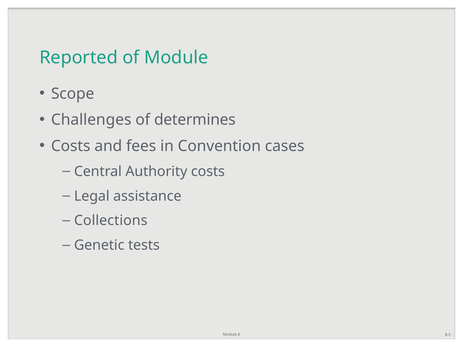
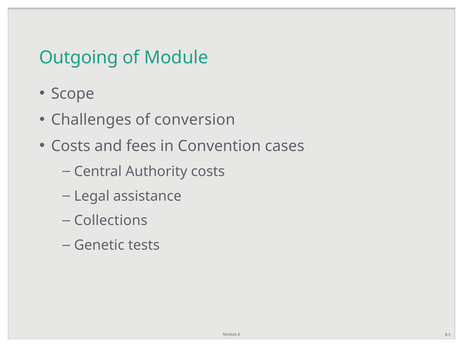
Reported: Reported -> Outgoing
determines: determines -> conversion
